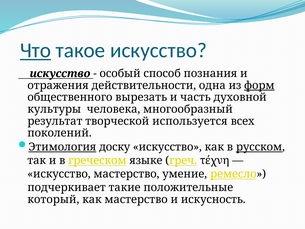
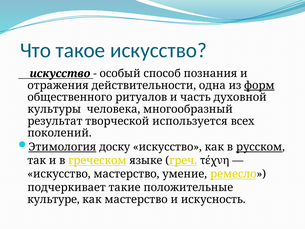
Что underline: present -> none
вырезать: вырезать -> ритуалов
который: который -> культуре
